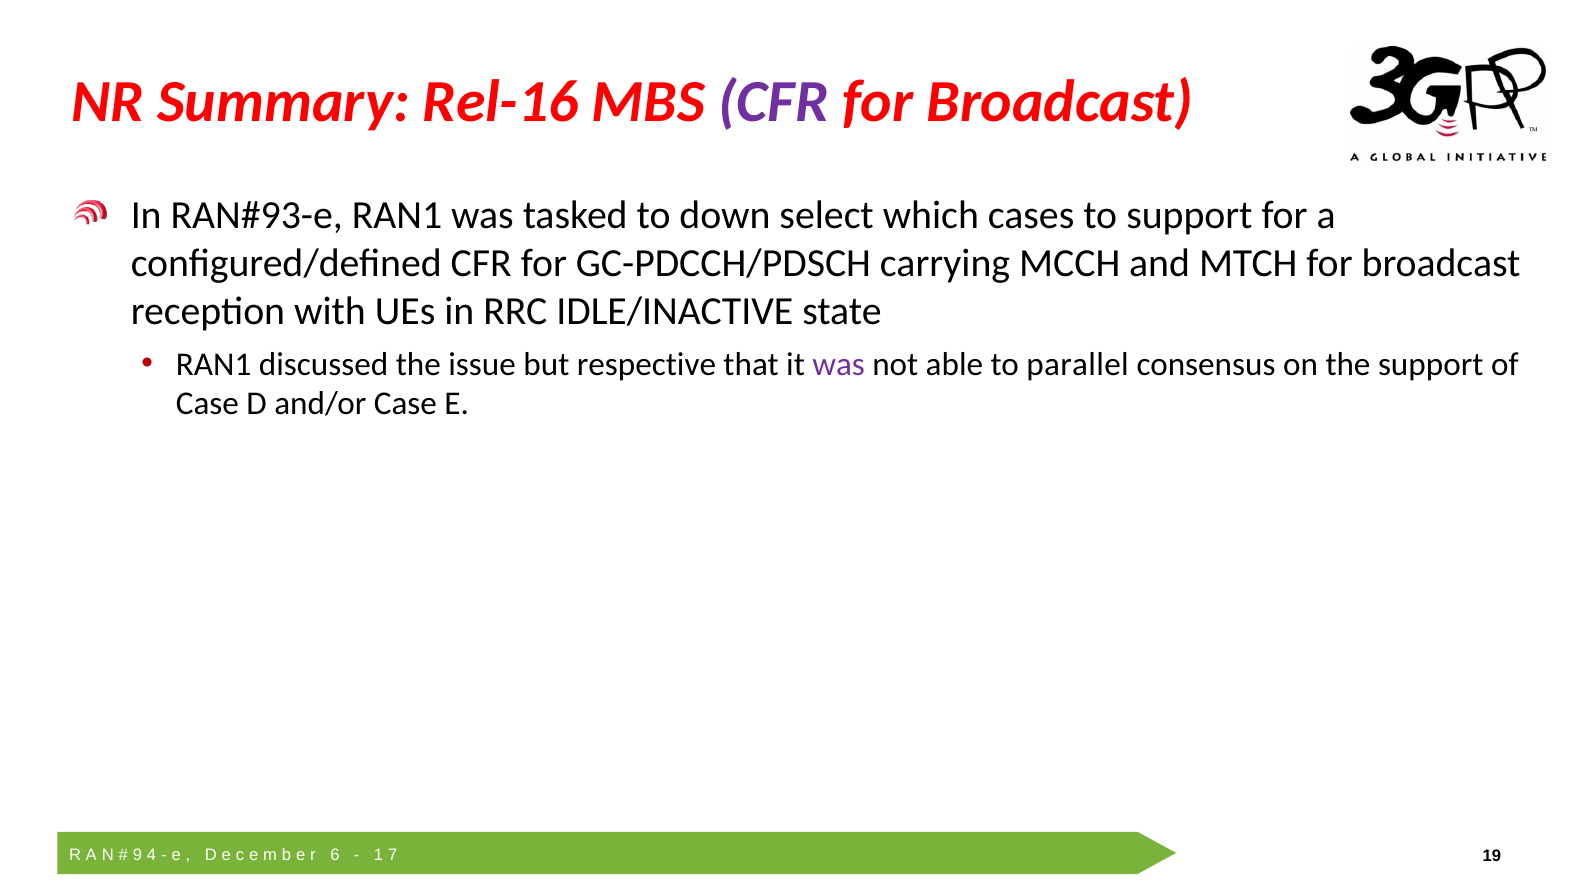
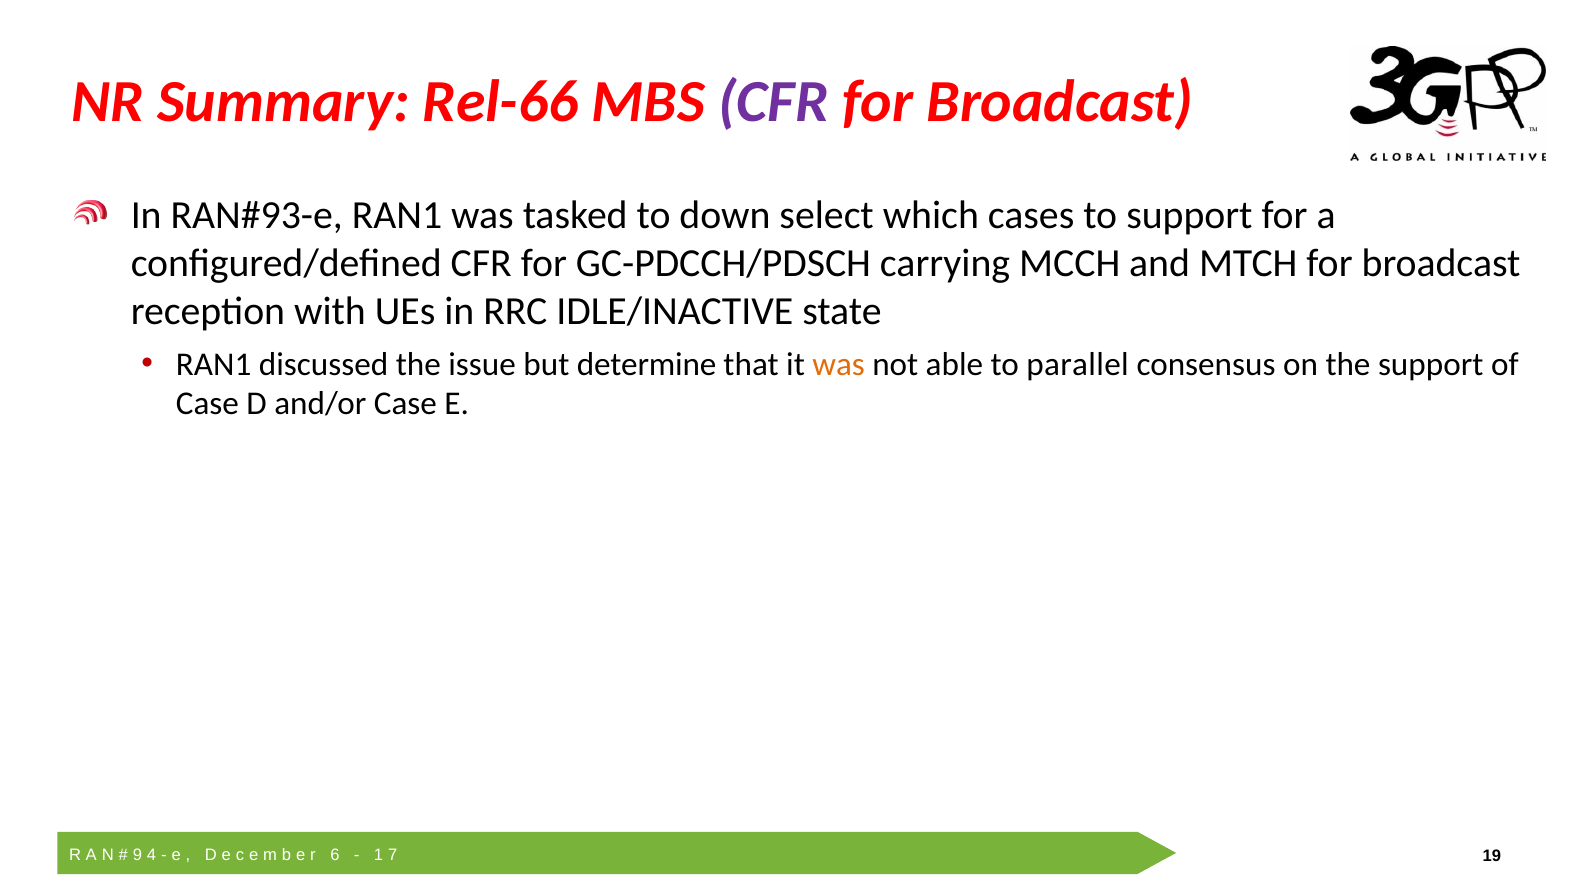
Rel-16: Rel-16 -> Rel-66
respective: respective -> determine
was at (839, 364) colour: purple -> orange
